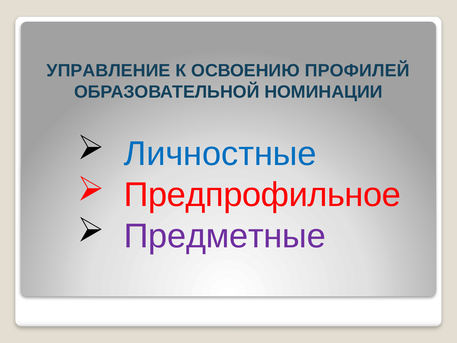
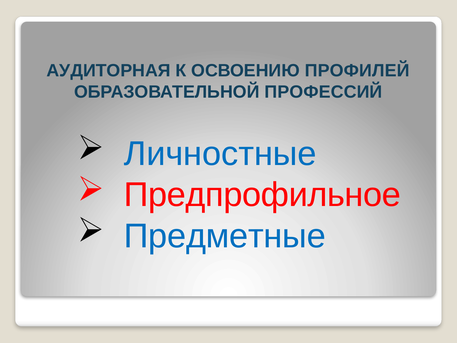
УПРАВЛЕНИЕ: УПРАВЛЕНИЕ -> АУДИТОРНАЯ
НОМИНАЦИИ: НОМИНАЦИИ -> ПРОФЕССИЙ
Предметные colour: purple -> blue
